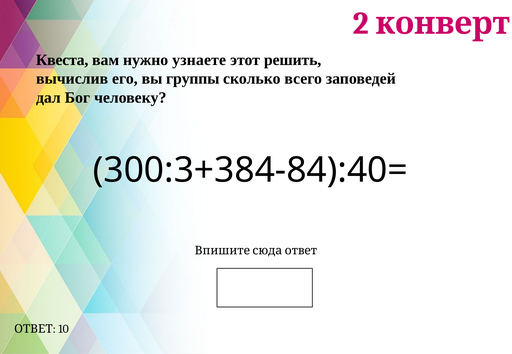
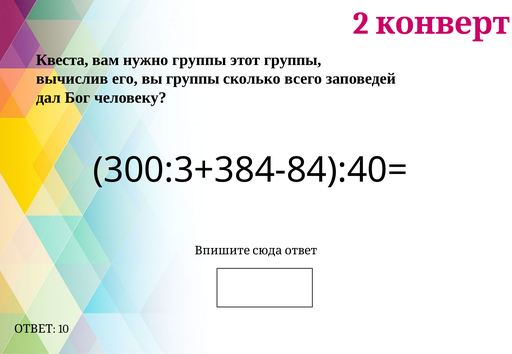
нужно узнаете: узнаете -> группы
этот решить: решить -> группы
